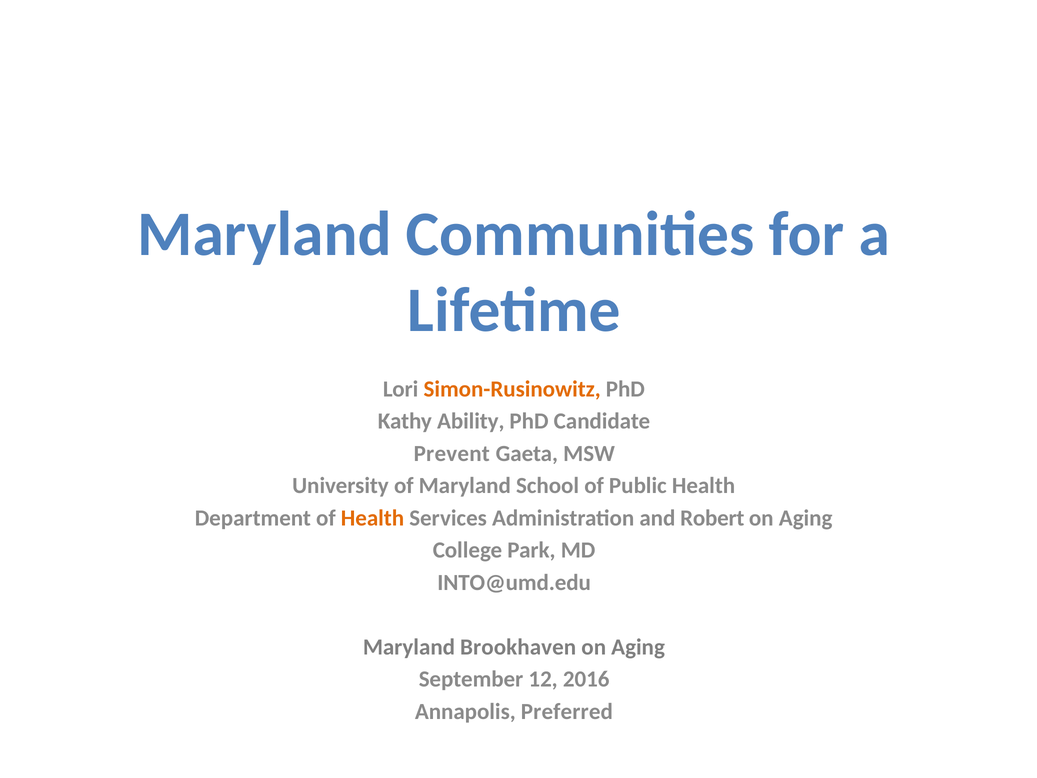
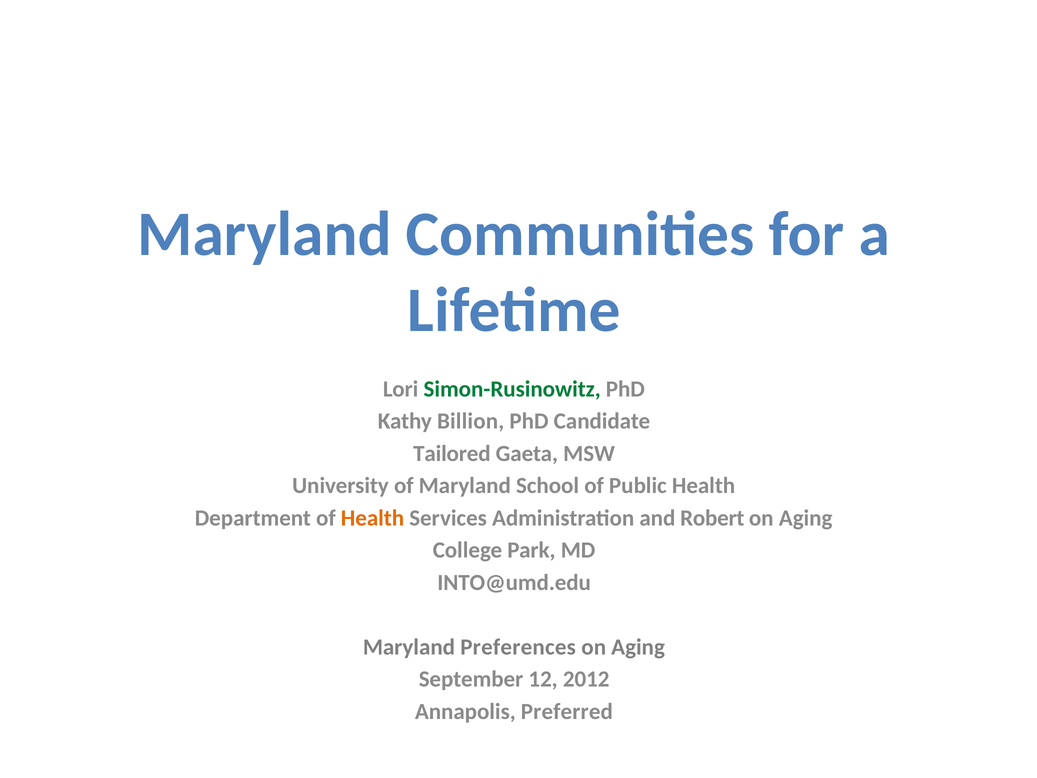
Simon-Rusinowitz colour: orange -> green
Ability: Ability -> Billion
Prevent: Prevent -> Tailored
Brookhaven: Brookhaven -> Preferences
2016: 2016 -> 2012
